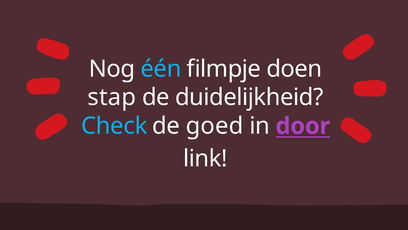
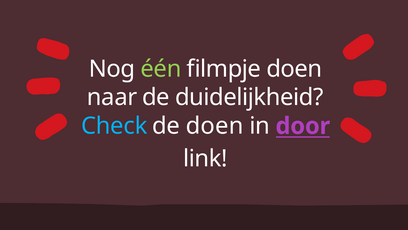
één colour: light blue -> light green
stap: stap -> naar
de goed: goed -> doen
